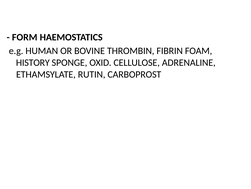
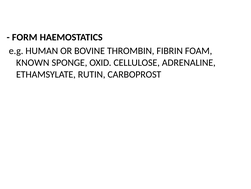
HISTORY: HISTORY -> KNOWN
